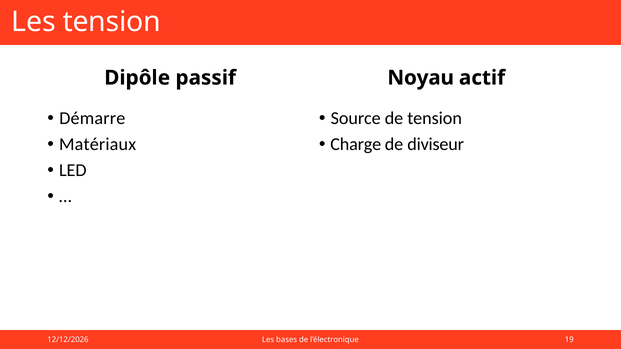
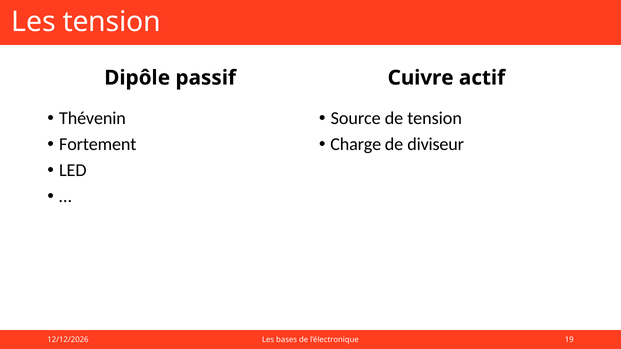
Noyau: Noyau -> Cuivre
Démarre: Démarre -> Thévenin
Matériaux: Matériaux -> Fortement
